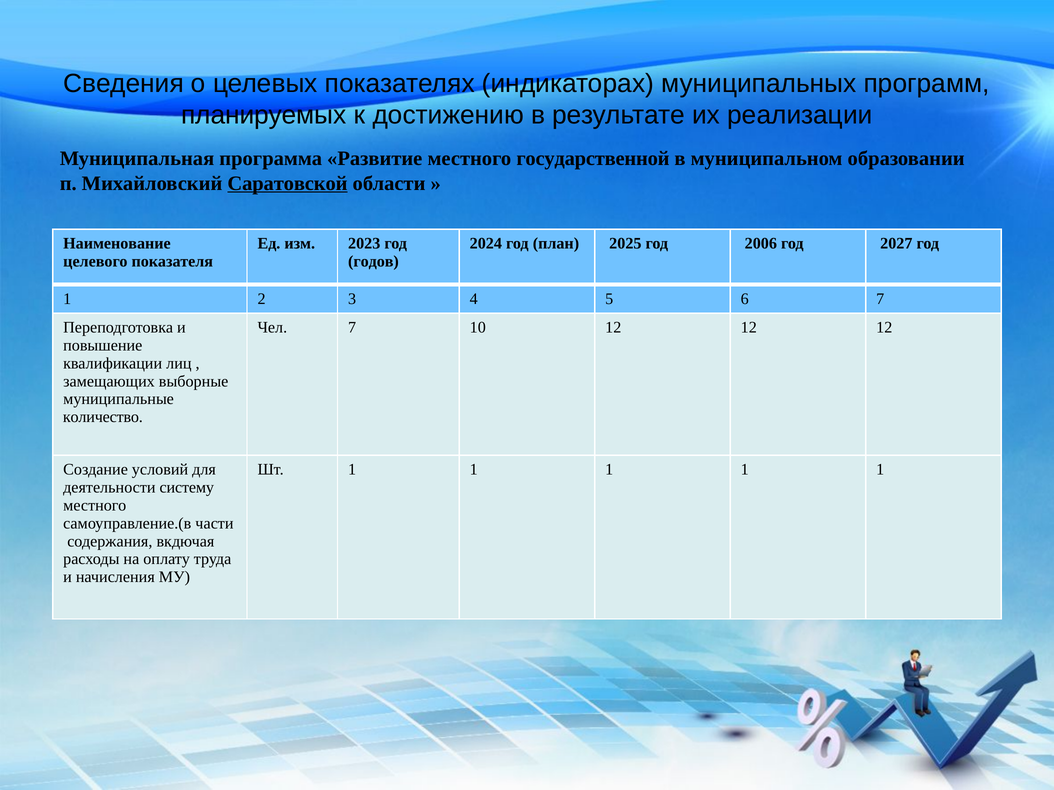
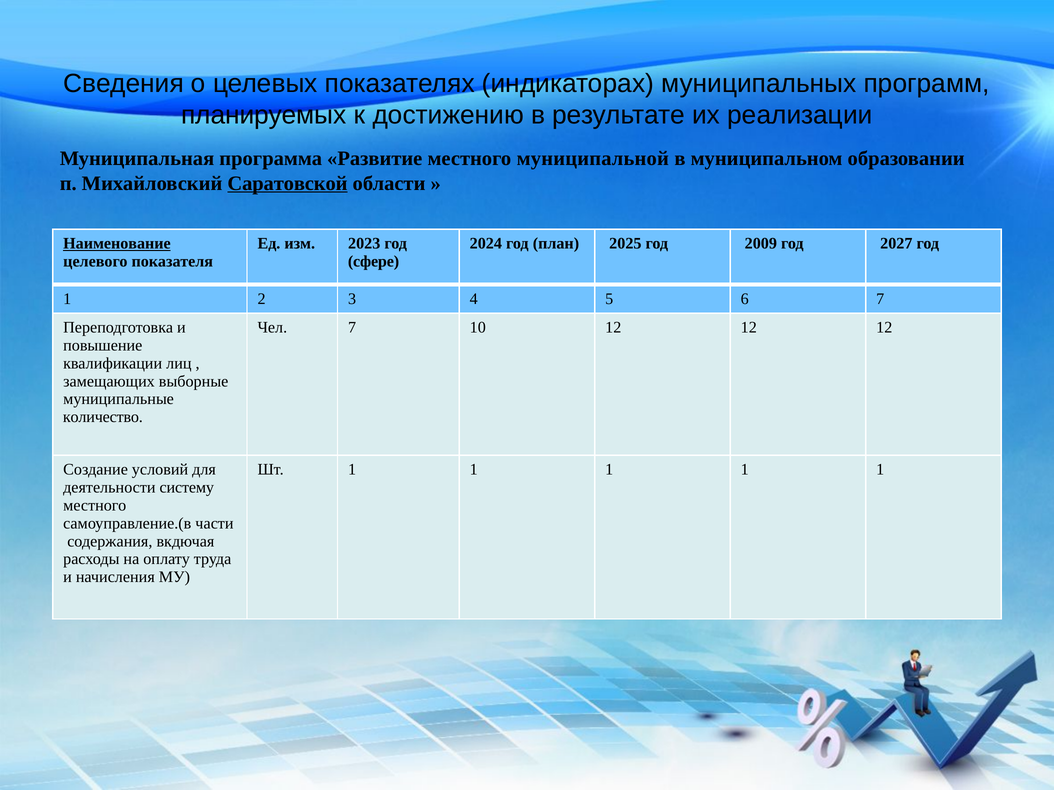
государственной: государственной -> муниципальной
Наименование underline: none -> present
2006: 2006 -> 2009
годов: годов -> сфере
